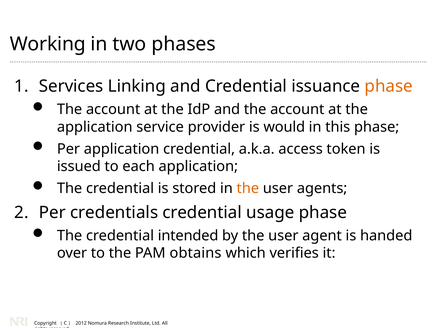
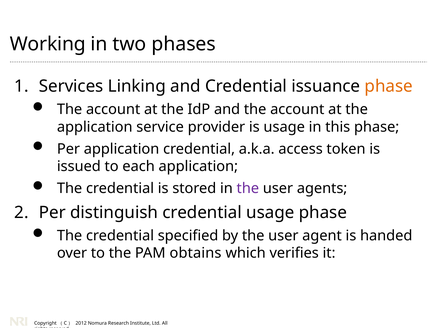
is would: would -> usage
the at (248, 188) colour: orange -> purple
credentials: credentials -> distinguish
intended: intended -> specified
